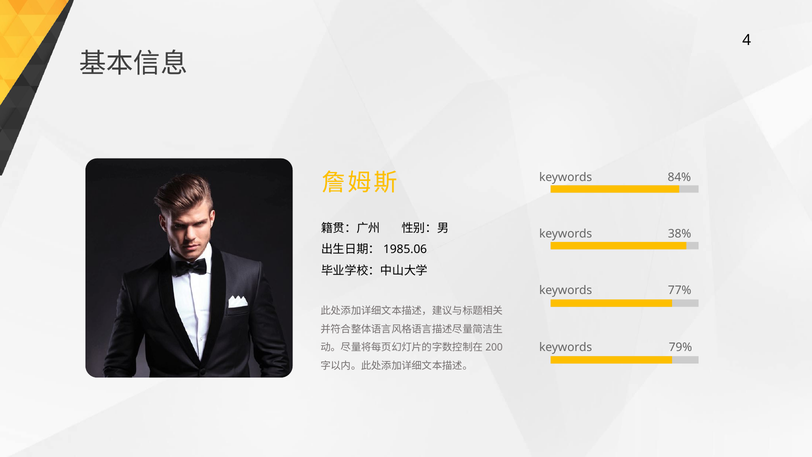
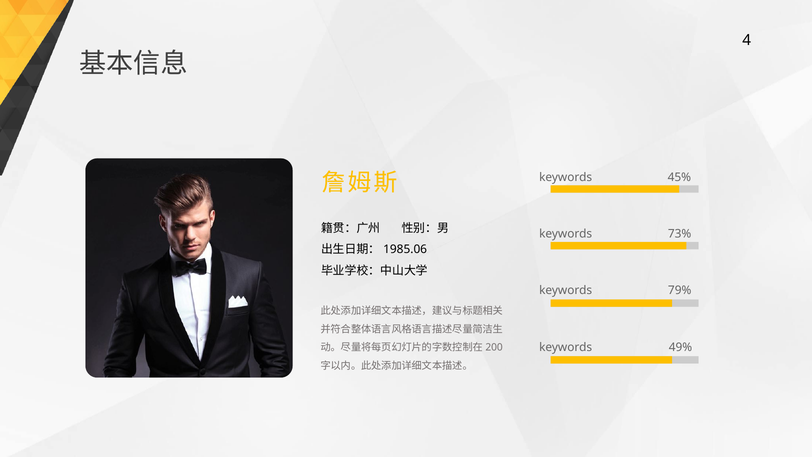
84%: 84% -> 45%
38%: 38% -> 73%
77%: 77% -> 79%
79%: 79% -> 49%
